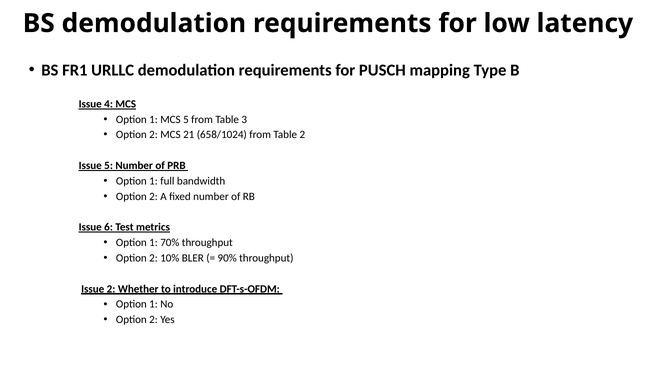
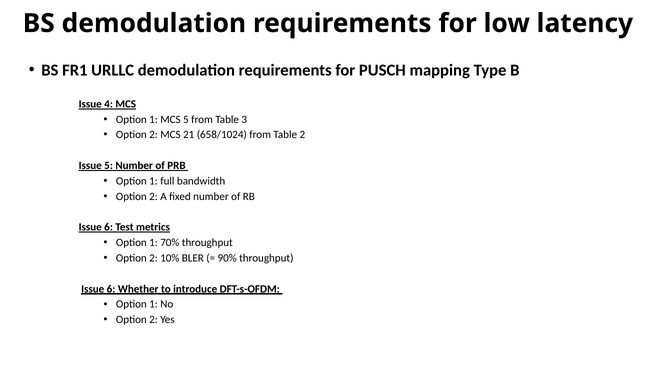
2 at (111, 289): 2 -> 6
